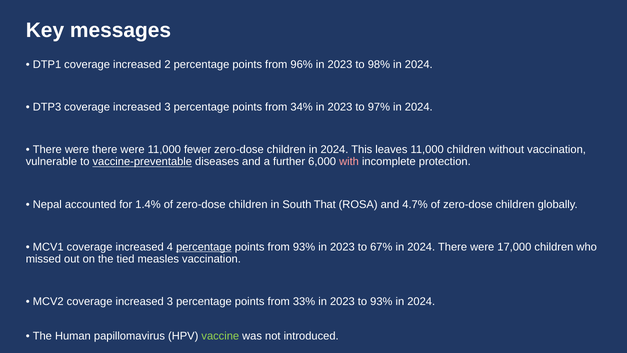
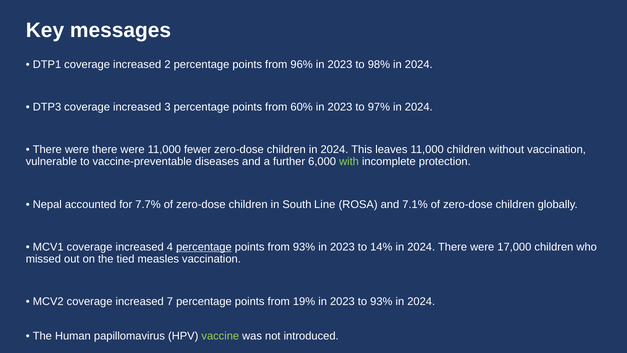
34%: 34% -> 60%
vaccine-preventable underline: present -> none
with colour: pink -> light green
1.4%: 1.4% -> 7.7%
That: That -> Line
4.7%: 4.7% -> 7.1%
67%: 67% -> 14%
MCV2 coverage increased 3: 3 -> 7
33%: 33% -> 19%
